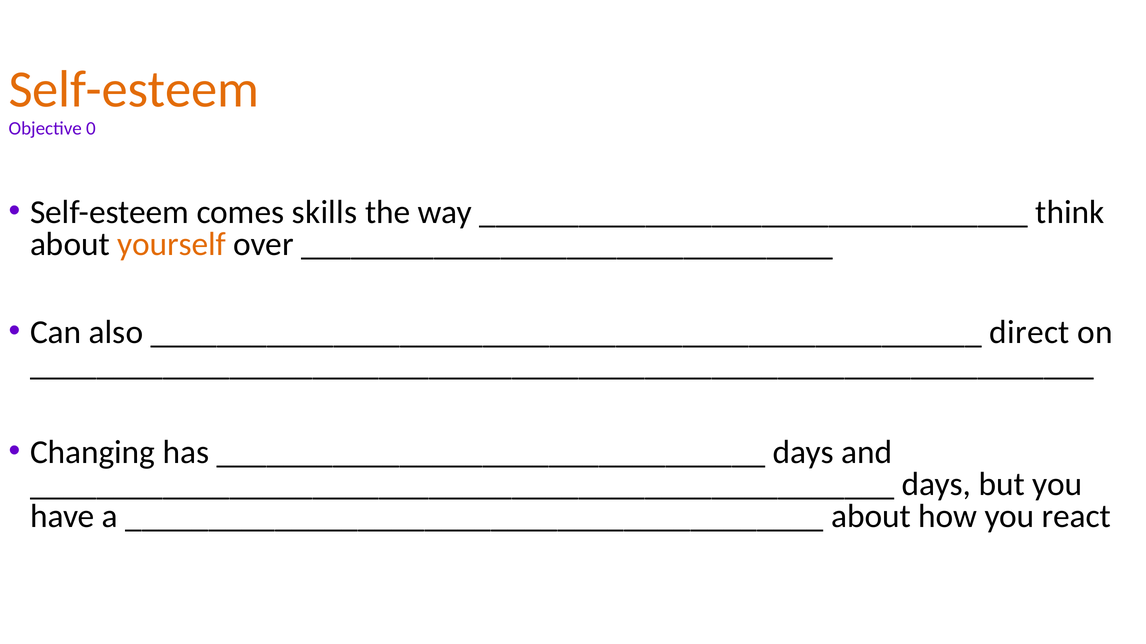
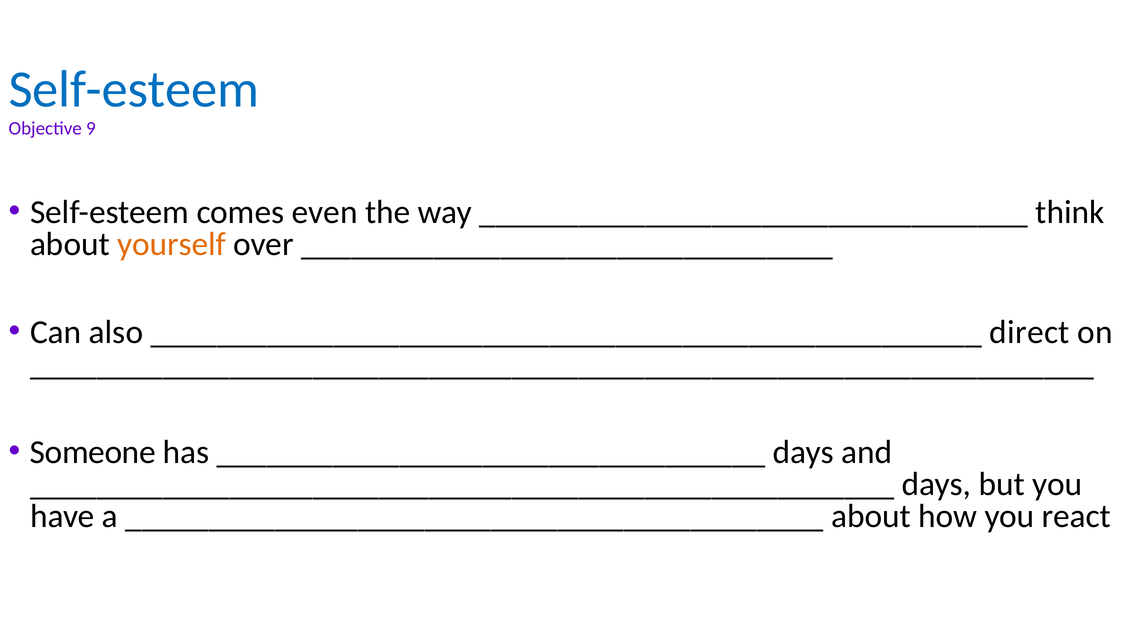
Self-esteem at (134, 90) colour: orange -> blue
0: 0 -> 9
skills: skills -> even
Changing: Changing -> Someone
